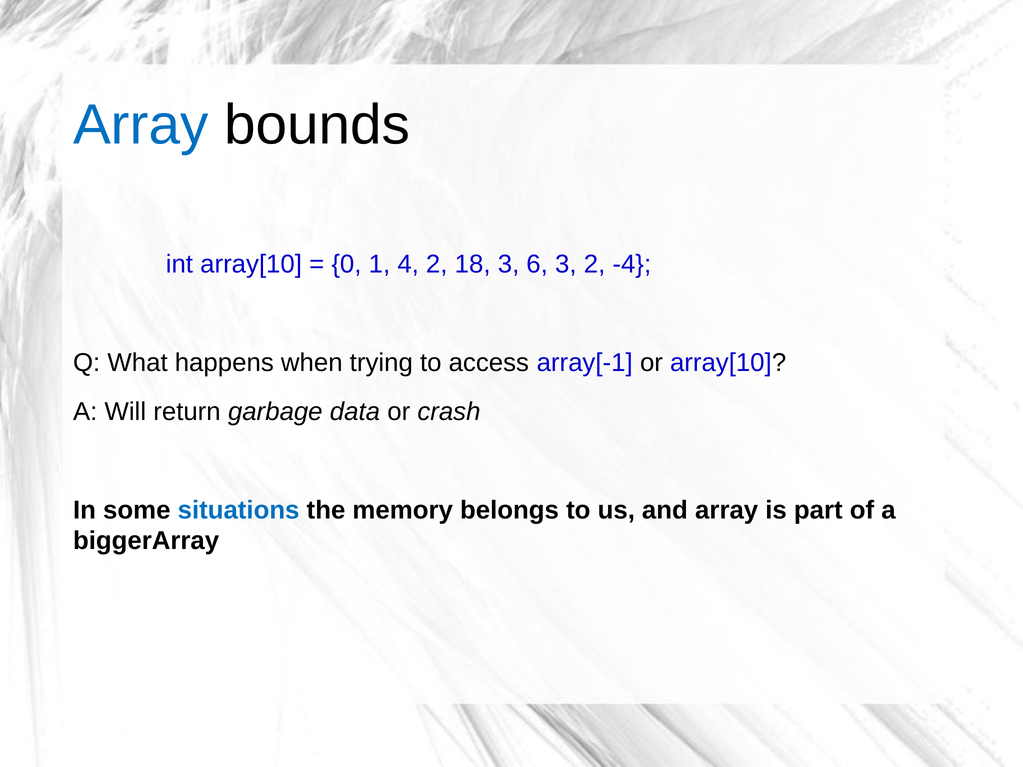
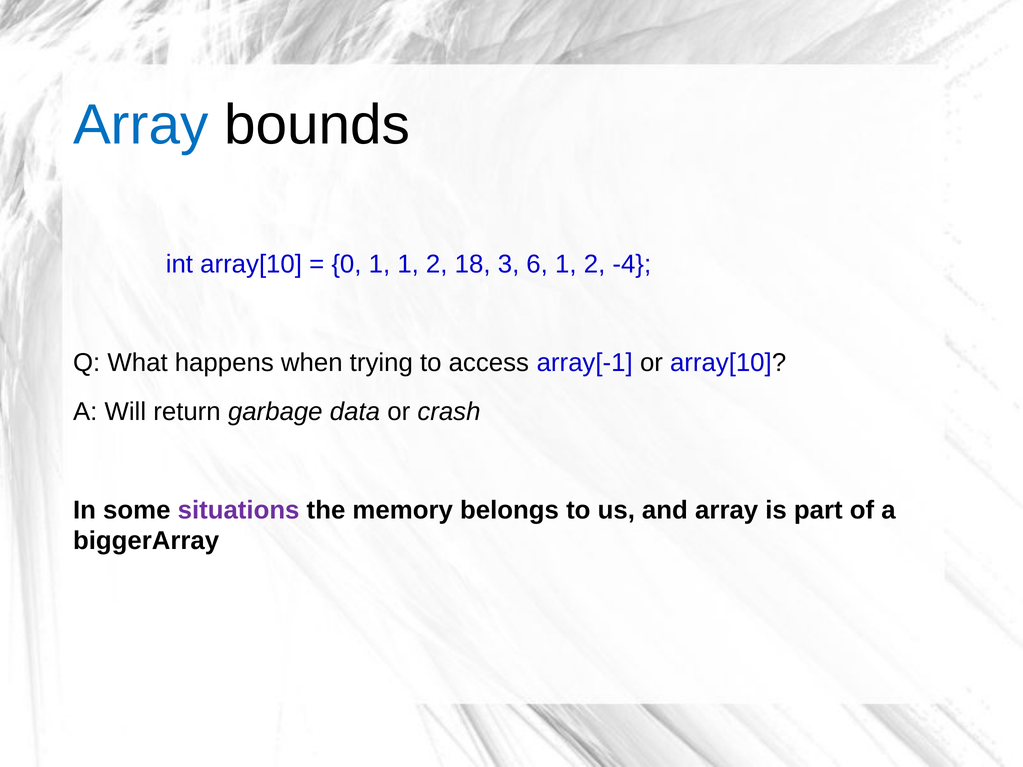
1 4: 4 -> 1
6 3: 3 -> 1
situations colour: blue -> purple
